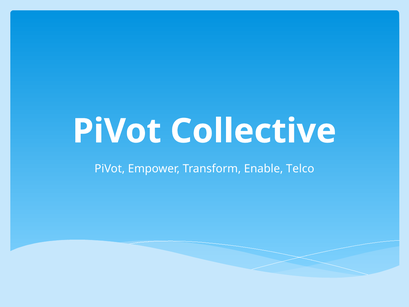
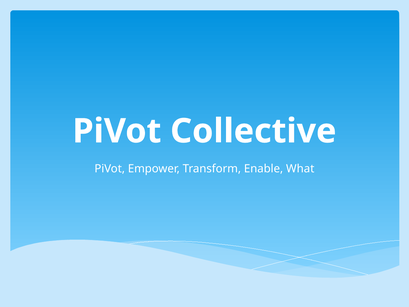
Telco: Telco -> What
